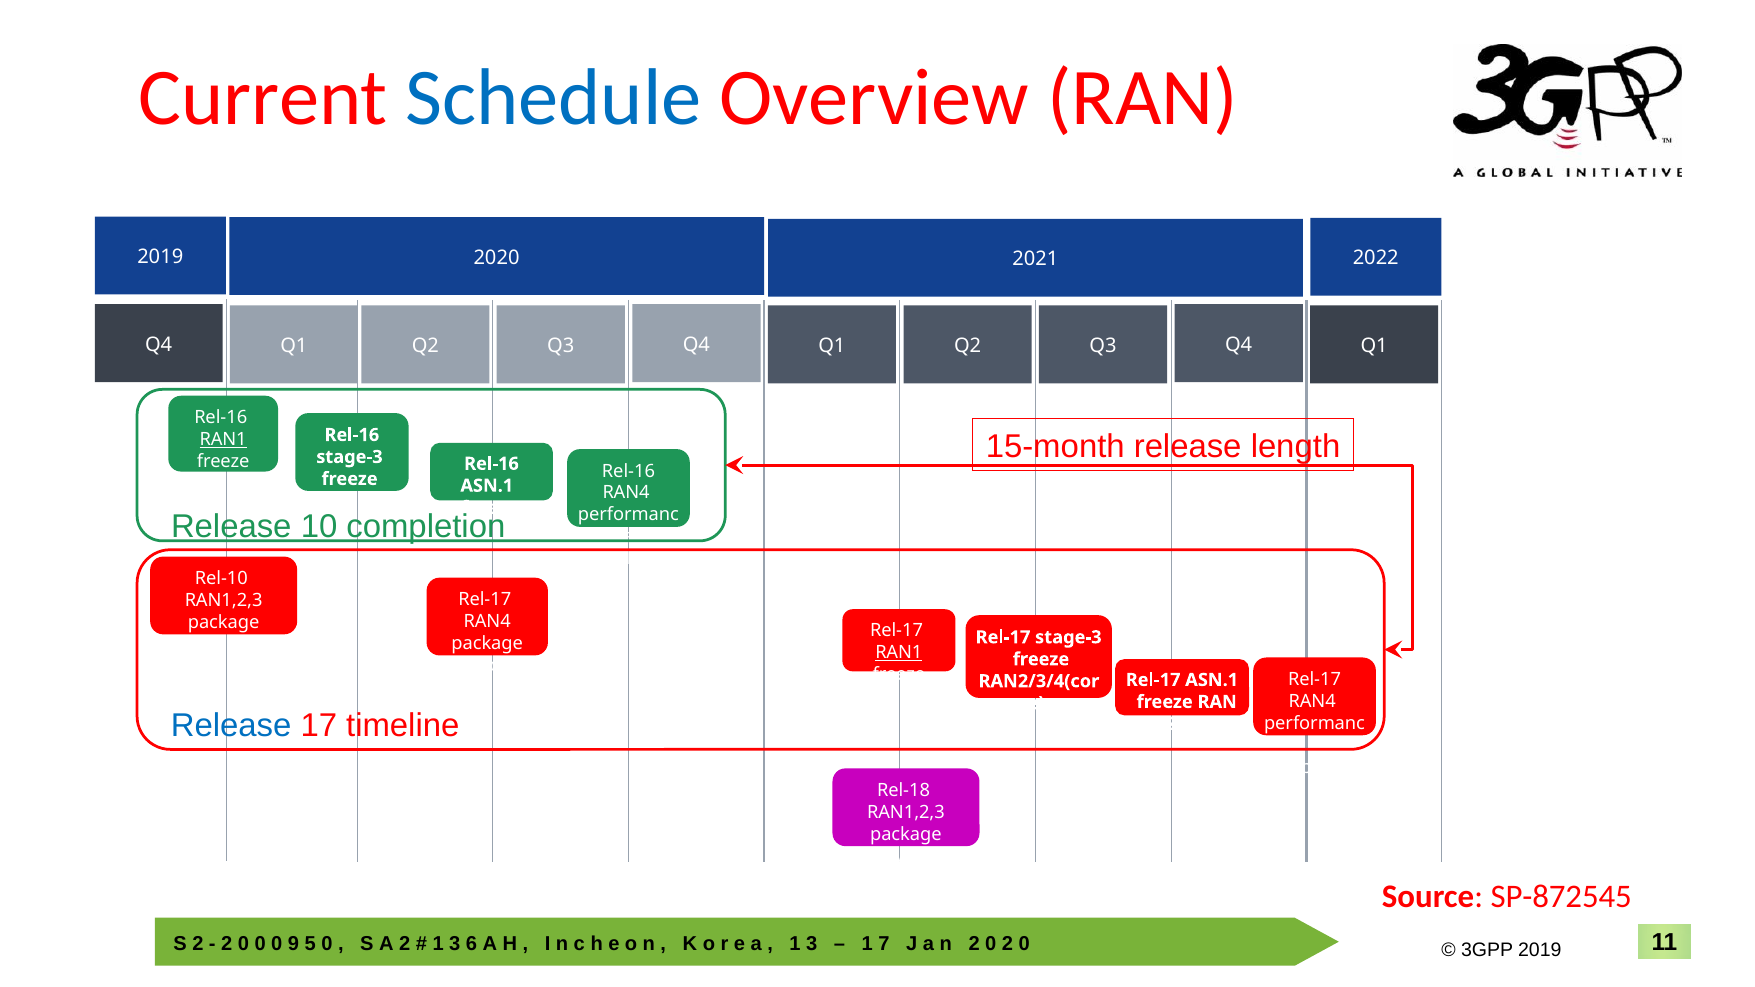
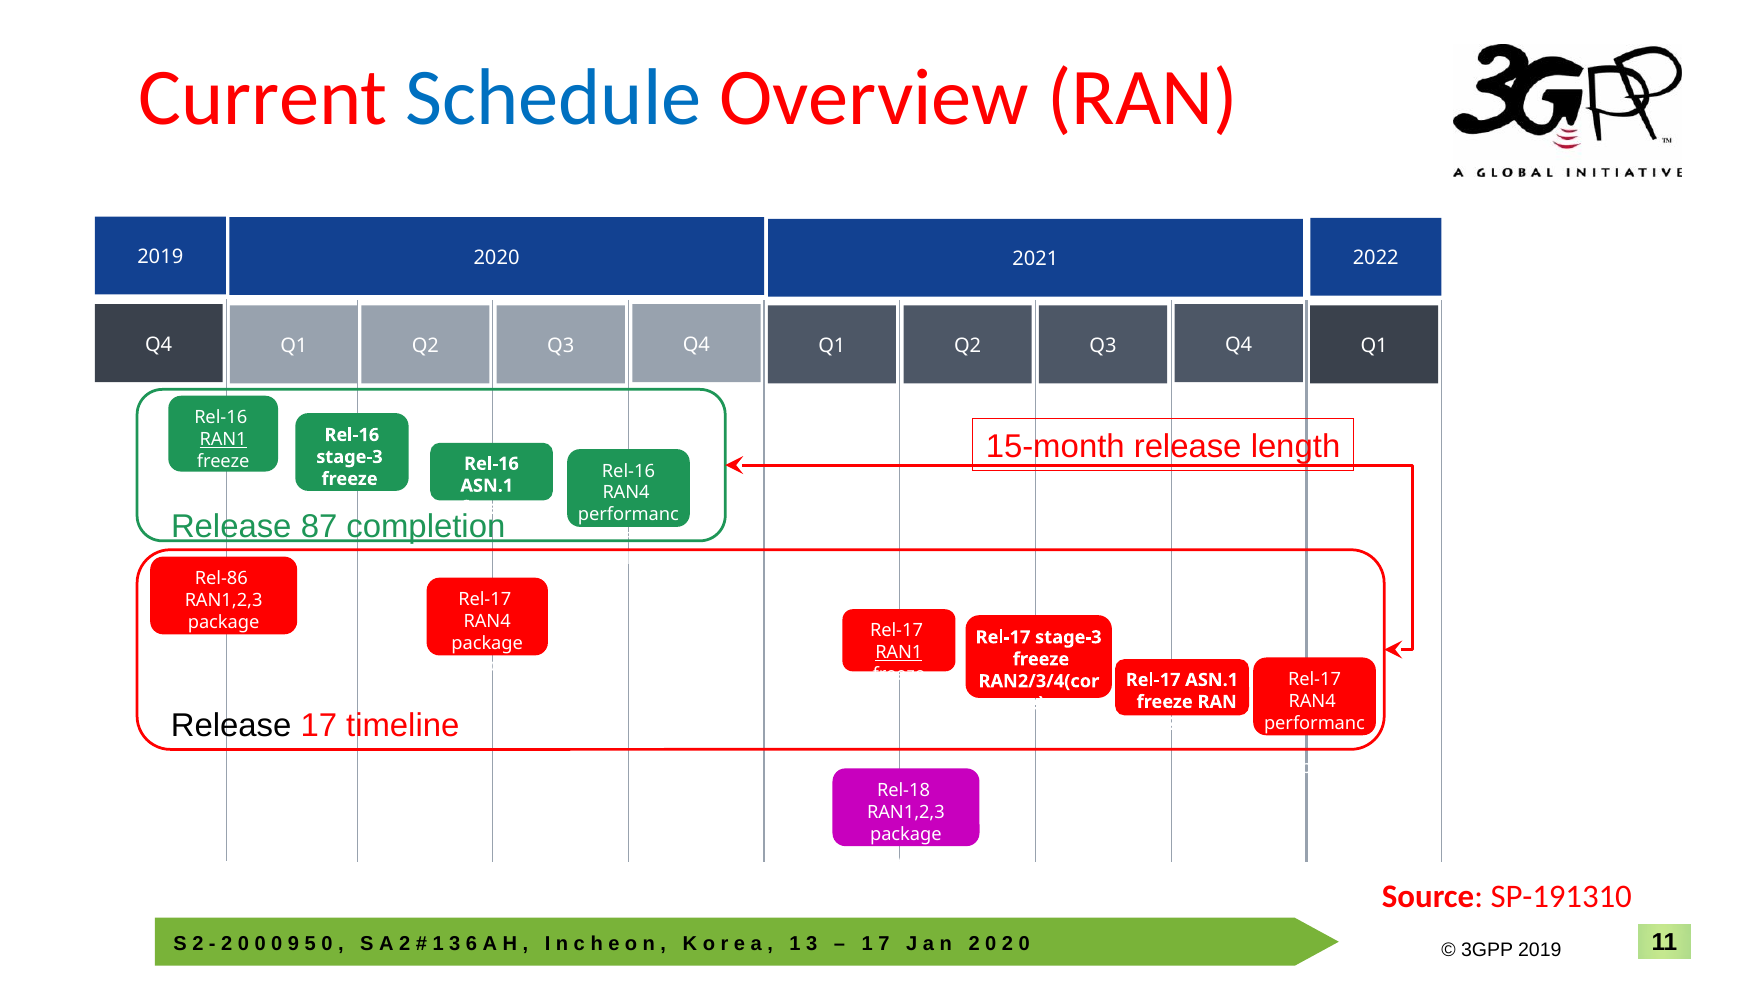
10: 10 -> 87
Rel-10: Rel-10 -> Rel-86
Release at (231, 726) colour: blue -> black
SP-872545: SP-872545 -> SP-191310
